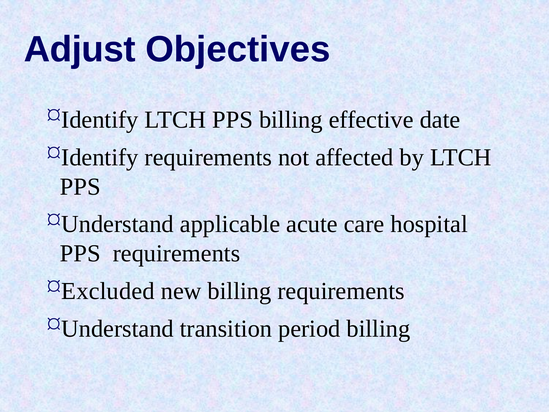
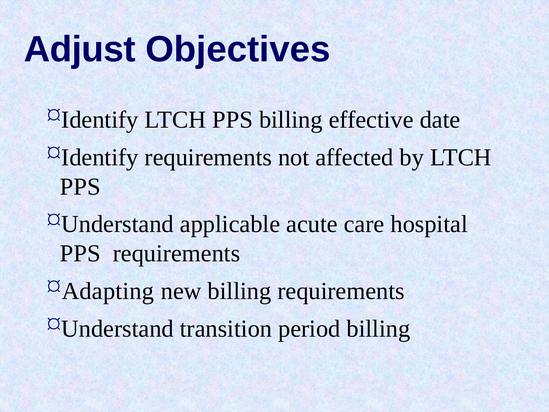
Excluded: Excluded -> Adapting
